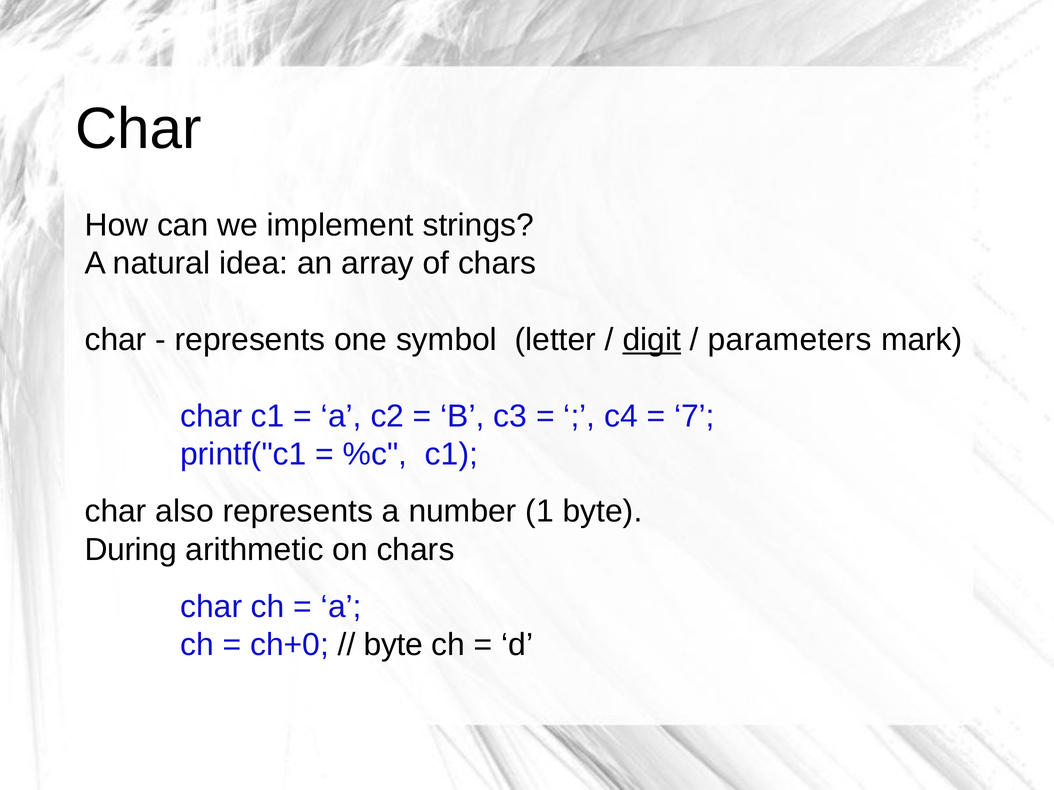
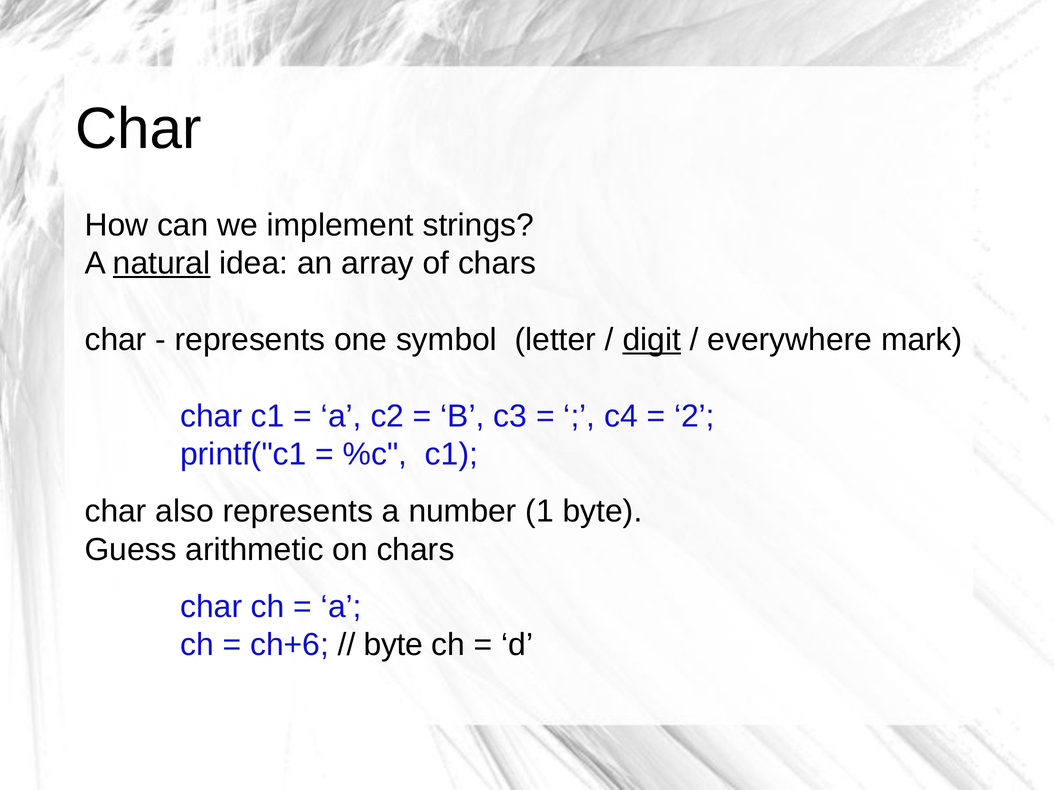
natural underline: none -> present
parameters: parameters -> everywhere
7: 7 -> 2
During: During -> Guess
ch+0: ch+0 -> ch+6
